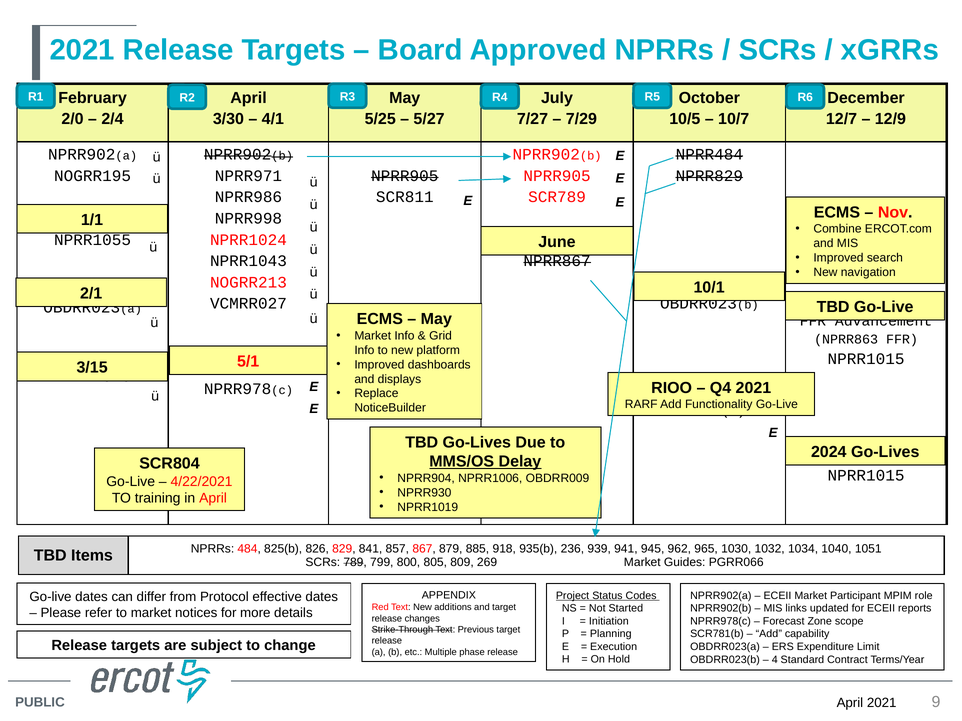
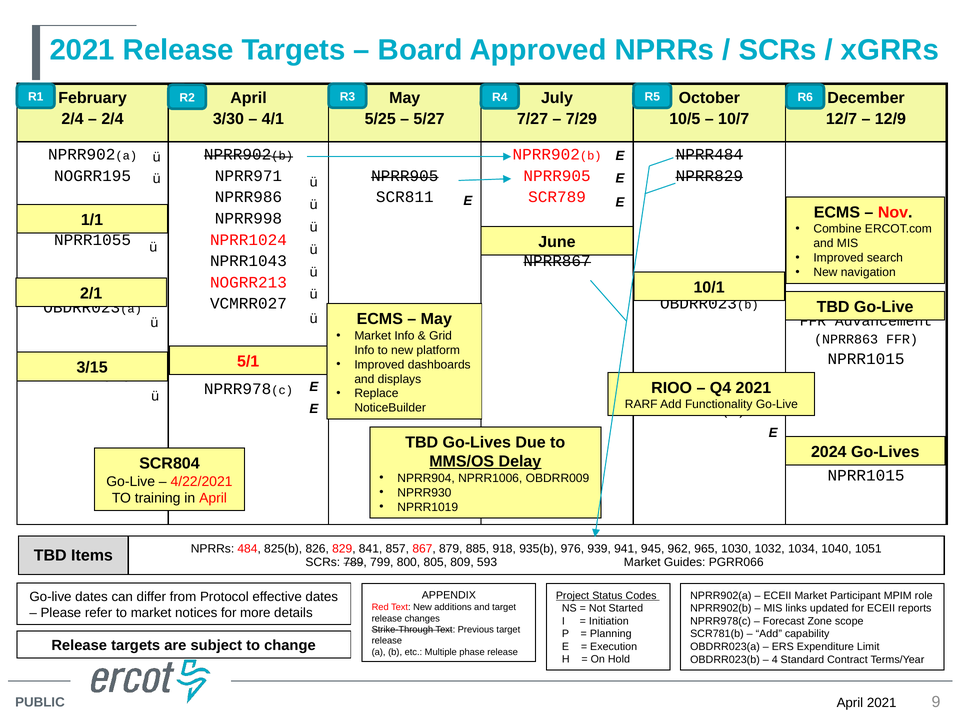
2/0 at (72, 119): 2/0 -> 2/4
236: 236 -> 976
269: 269 -> 593
